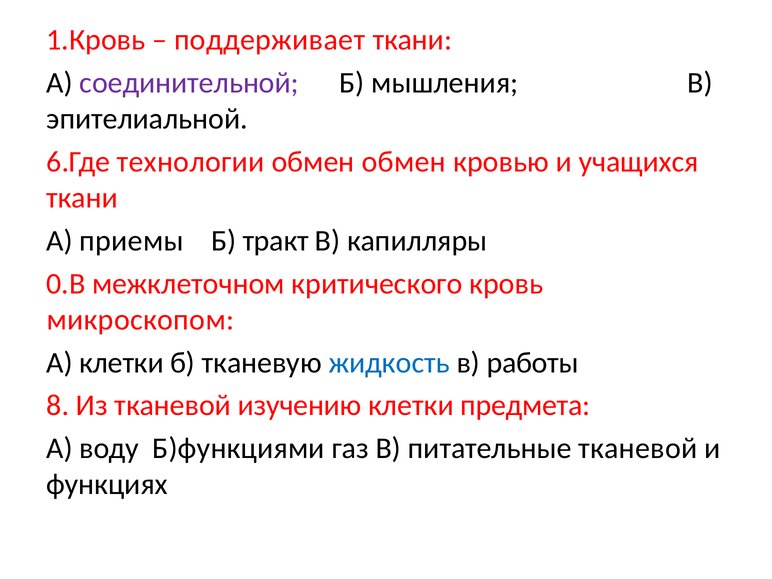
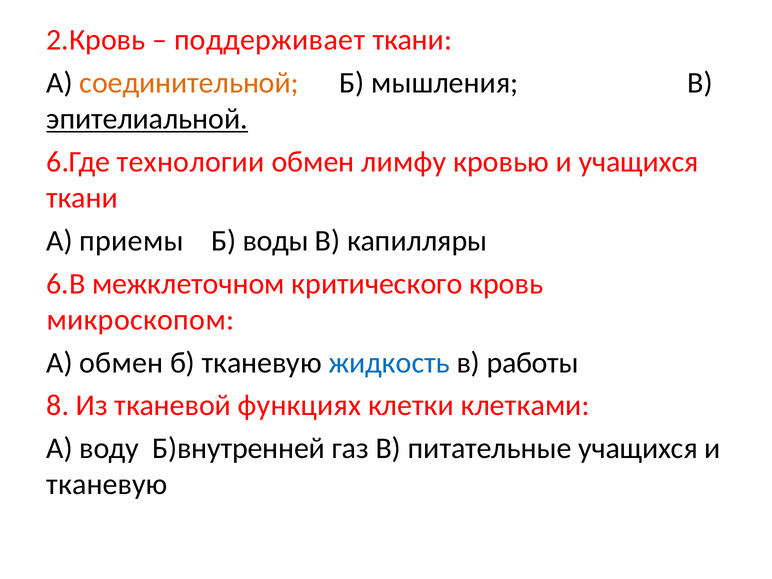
1.Кровь: 1.Кровь -> 2.Кровь
соединительной colour: purple -> orange
эпителиальной underline: none -> present
обмен обмен: обмен -> лимфу
тракт: тракт -> воды
0.В: 0.В -> 6.В
А клетки: клетки -> обмен
изучению: изучению -> функциях
предмета: предмета -> клетками
Б)функциями: Б)функциями -> Б)внутренней
питательные тканевой: тканевой -> учащихся
функциях at (107, 485): функциях -> тканевую
